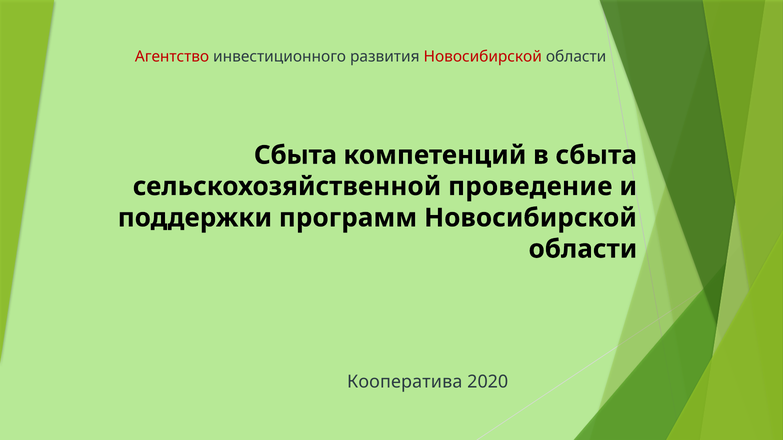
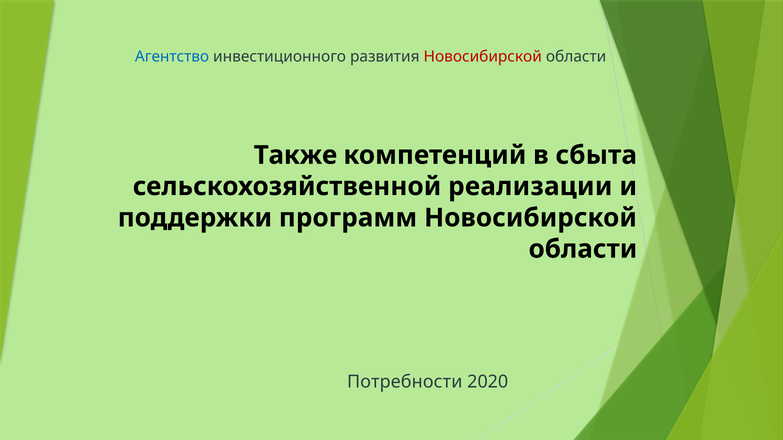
Агентство colour: red -> blue
Сбыта at (295, 155): Сбыта -> Также
проведение: проведение -> реализации
Кооператива: Кооператива -> Потребности
